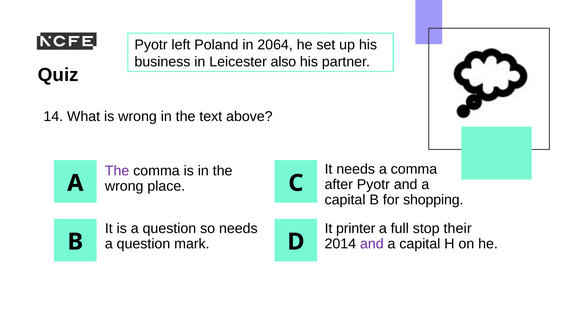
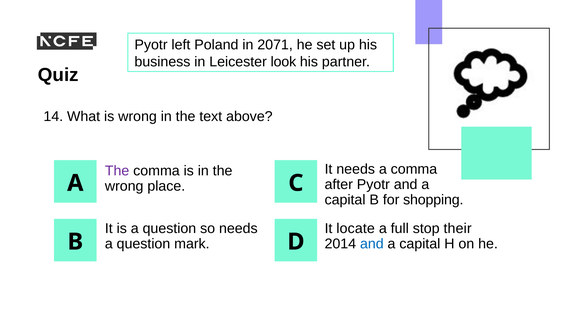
2064: 2064 -> 2071
also: also -> look
printer: printer -> locate
and at (372, 244) colour: purple -> blue
